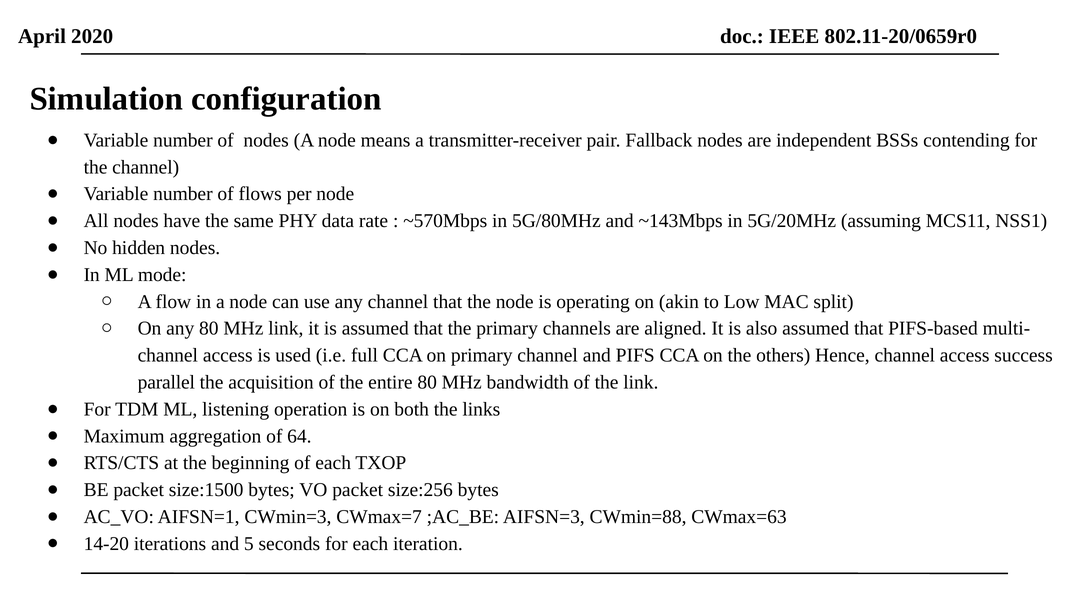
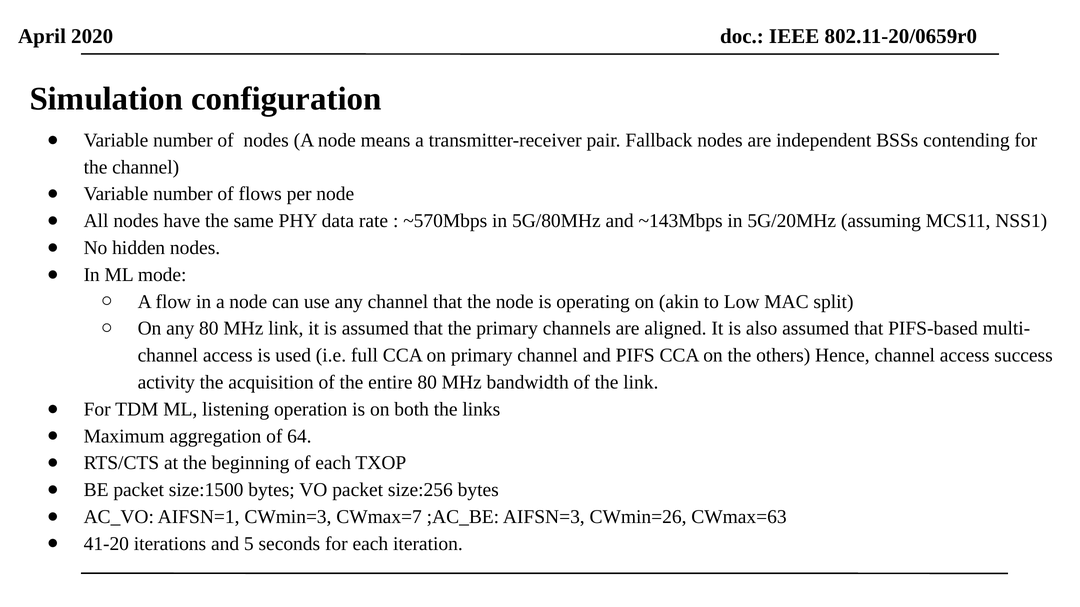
parallel: parallel -> activity
CWmin=88: CWmin=88 -> CWmin=26
14-20: 14-20 -> 41-20
